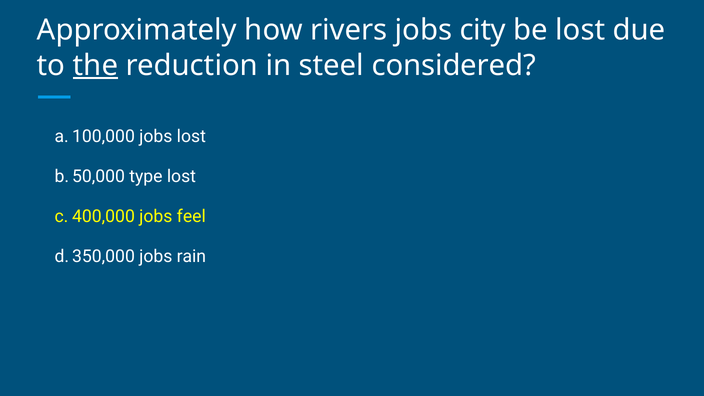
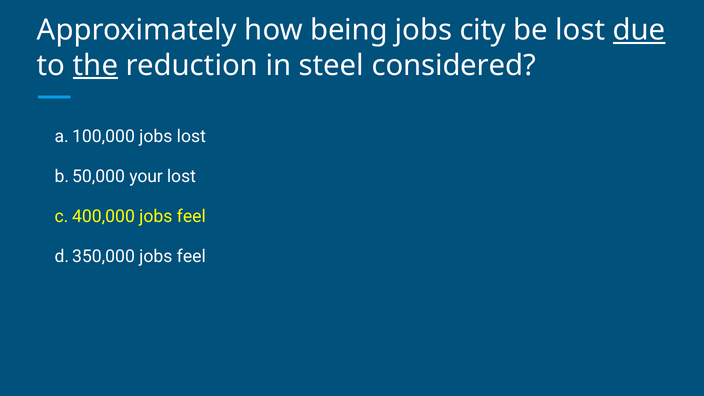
rivers: rivers -> being
due underline: none -> present
type: type -> your
rain at (191, 256): rain -> feel
